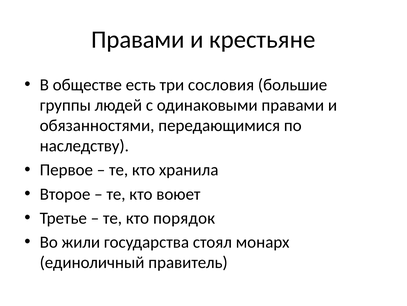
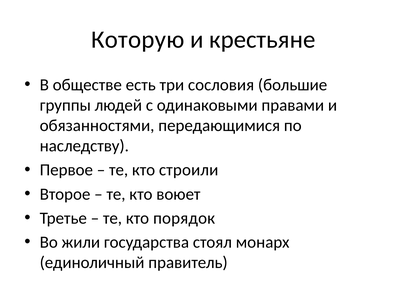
Правами at (138, 39): Правами -> Которую
хранила: хранила -> строили
